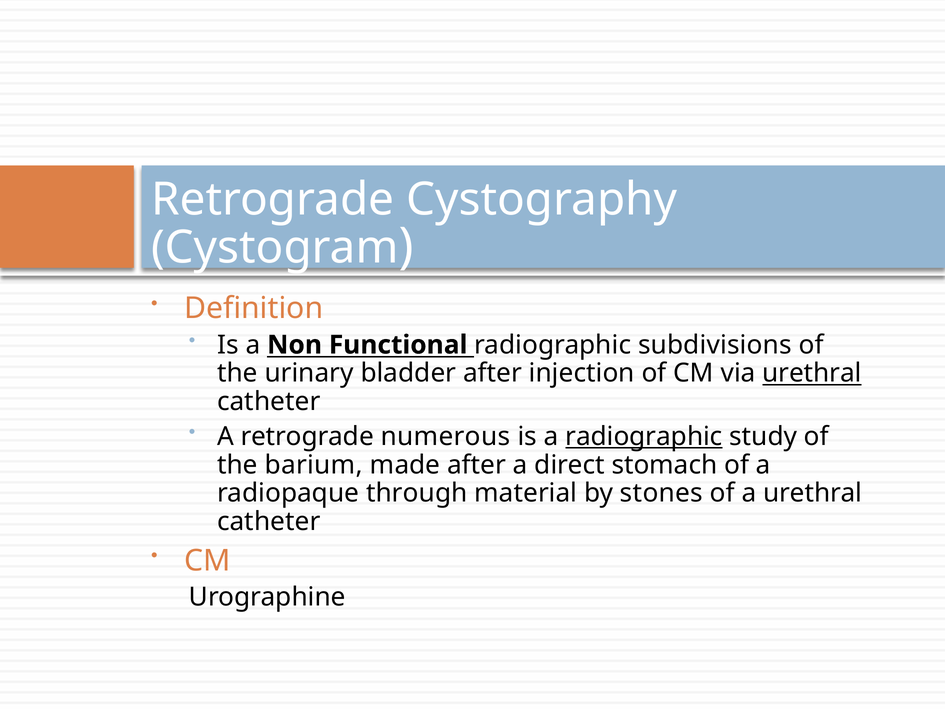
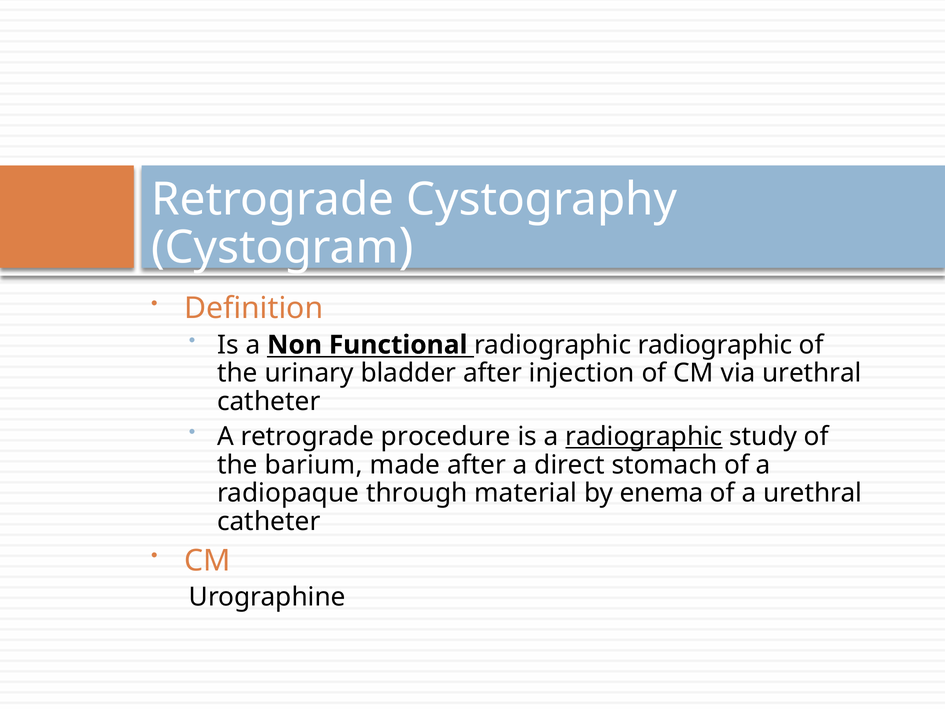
radiographic subdivisions: subdivisions -> radiographic
urethral at (812, 373) underline: present -> none
numerous: numerous -> procedure
stones: stones -> enema
